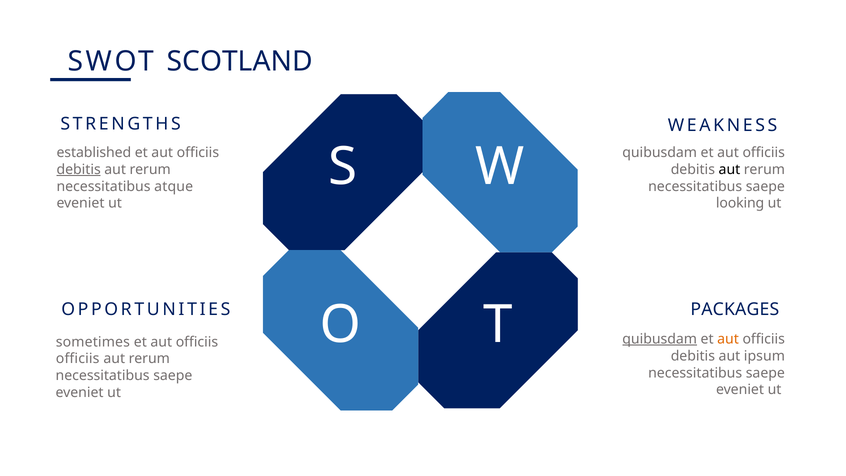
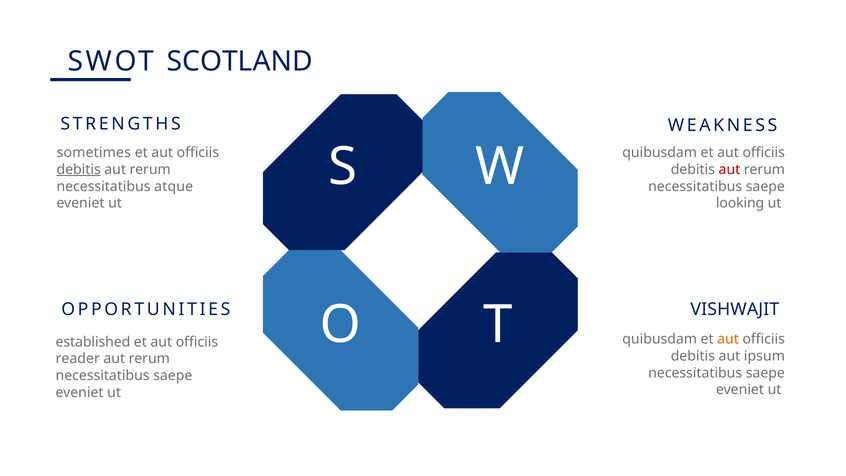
established: established -> sometimes
aut at (729, 169) colour: black -> red
PACKAGES: PACKAGES -> VISHWAJIT
quibusdam at (660, 339) underline: present -> none
sometimes: sometimes -> established
officiis at (78, 359): officiis -> reader
